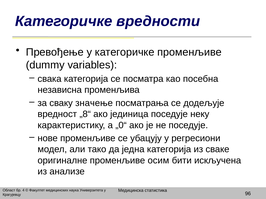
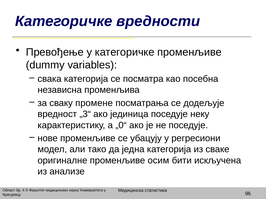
значење: значење -> промене
„8“: „8“ -> „3“
